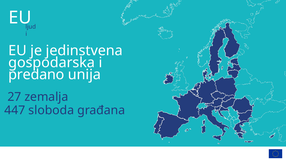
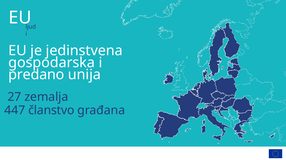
sloboda: sloboda -> članstvo
